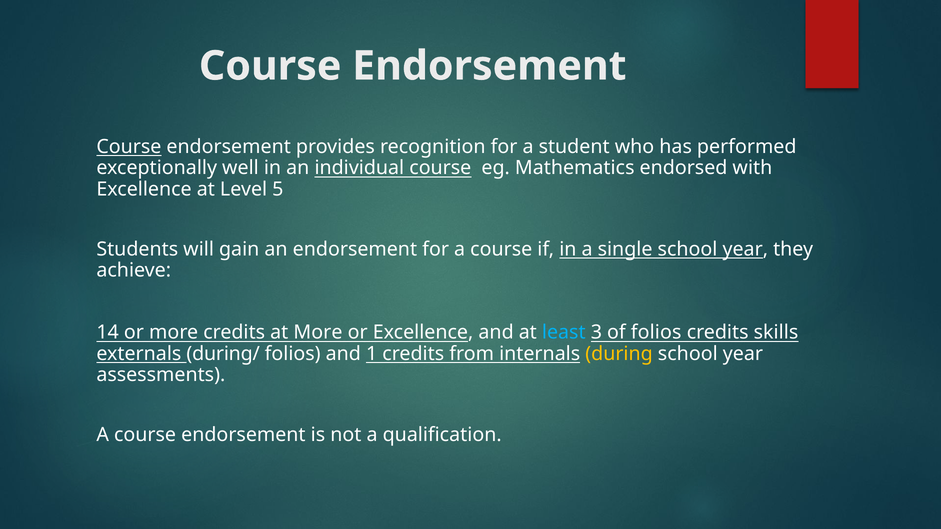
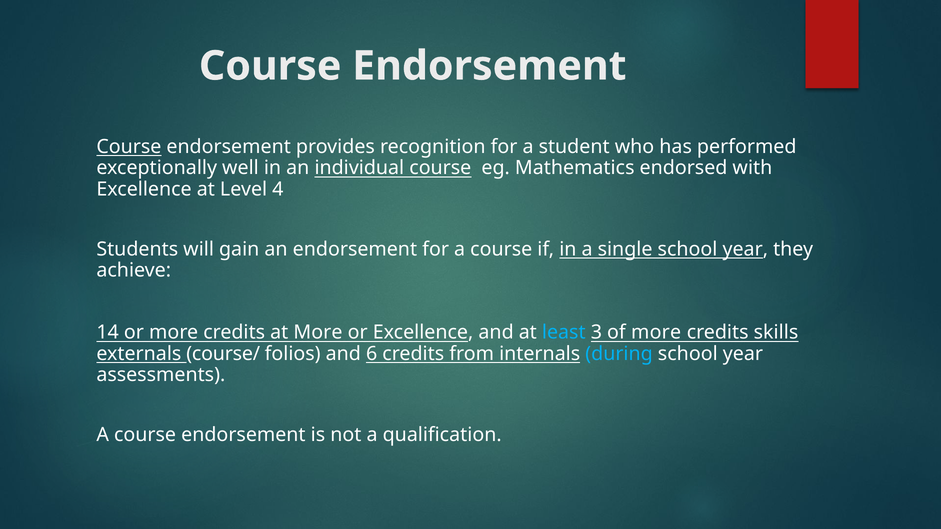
5: 5 -> 4
of folios: folios -> more
during/: during/ -> course/
1: 1 -> 6
during colour: yellow -> light blue
